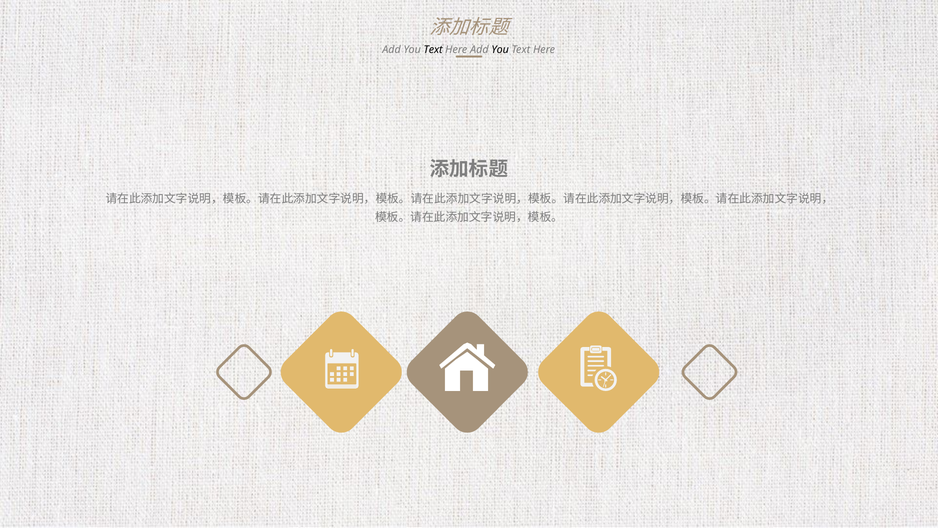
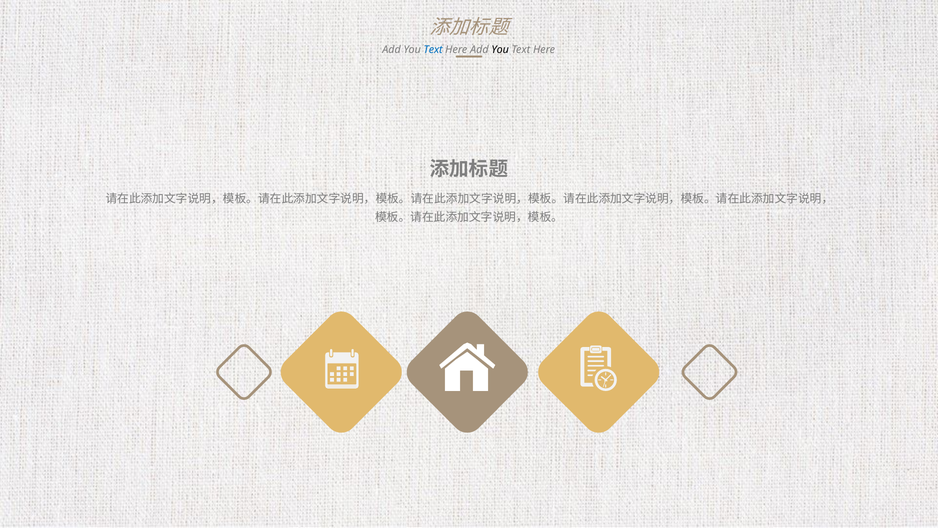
Text at (433, 50) colour: black -> blue
